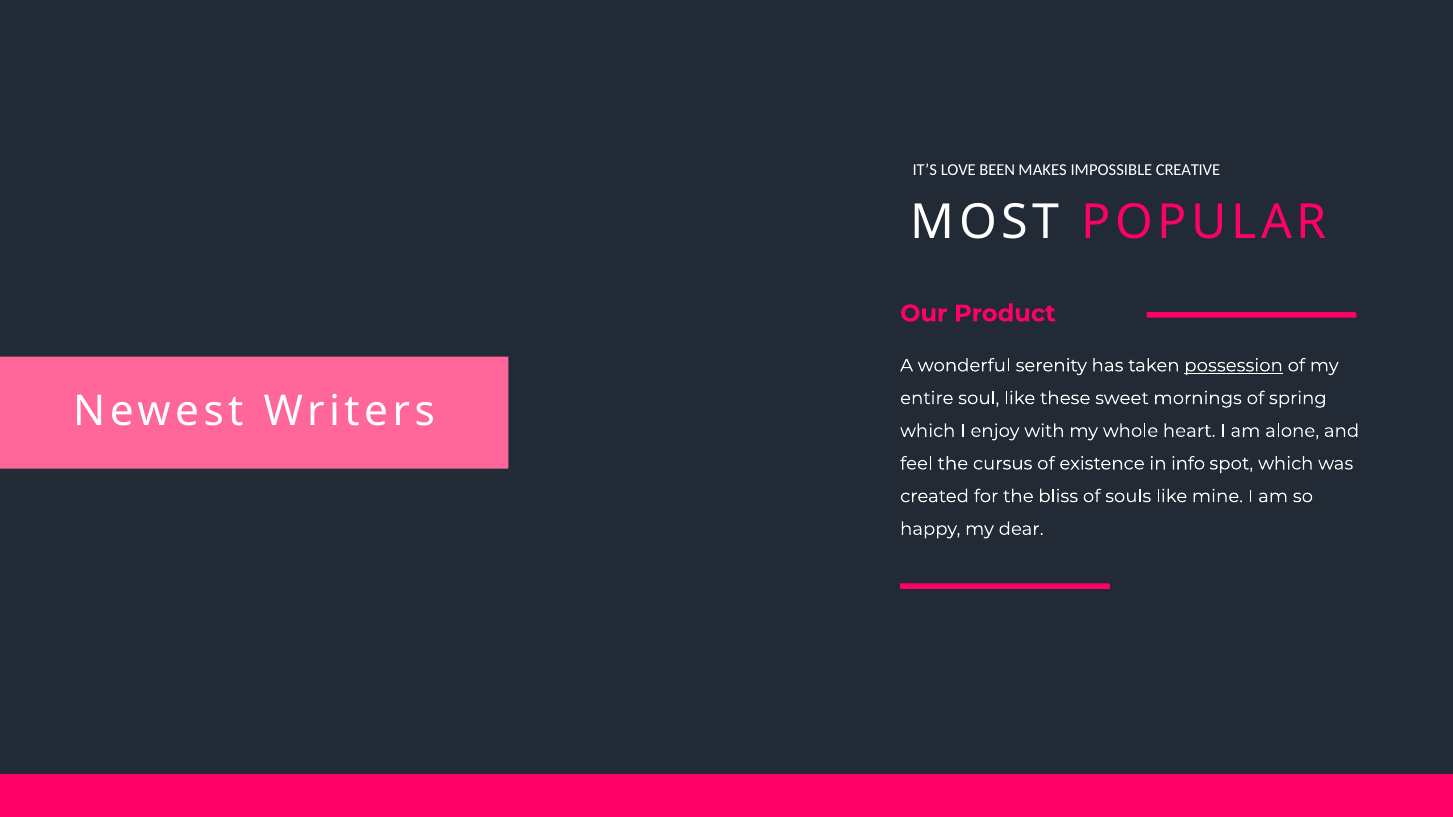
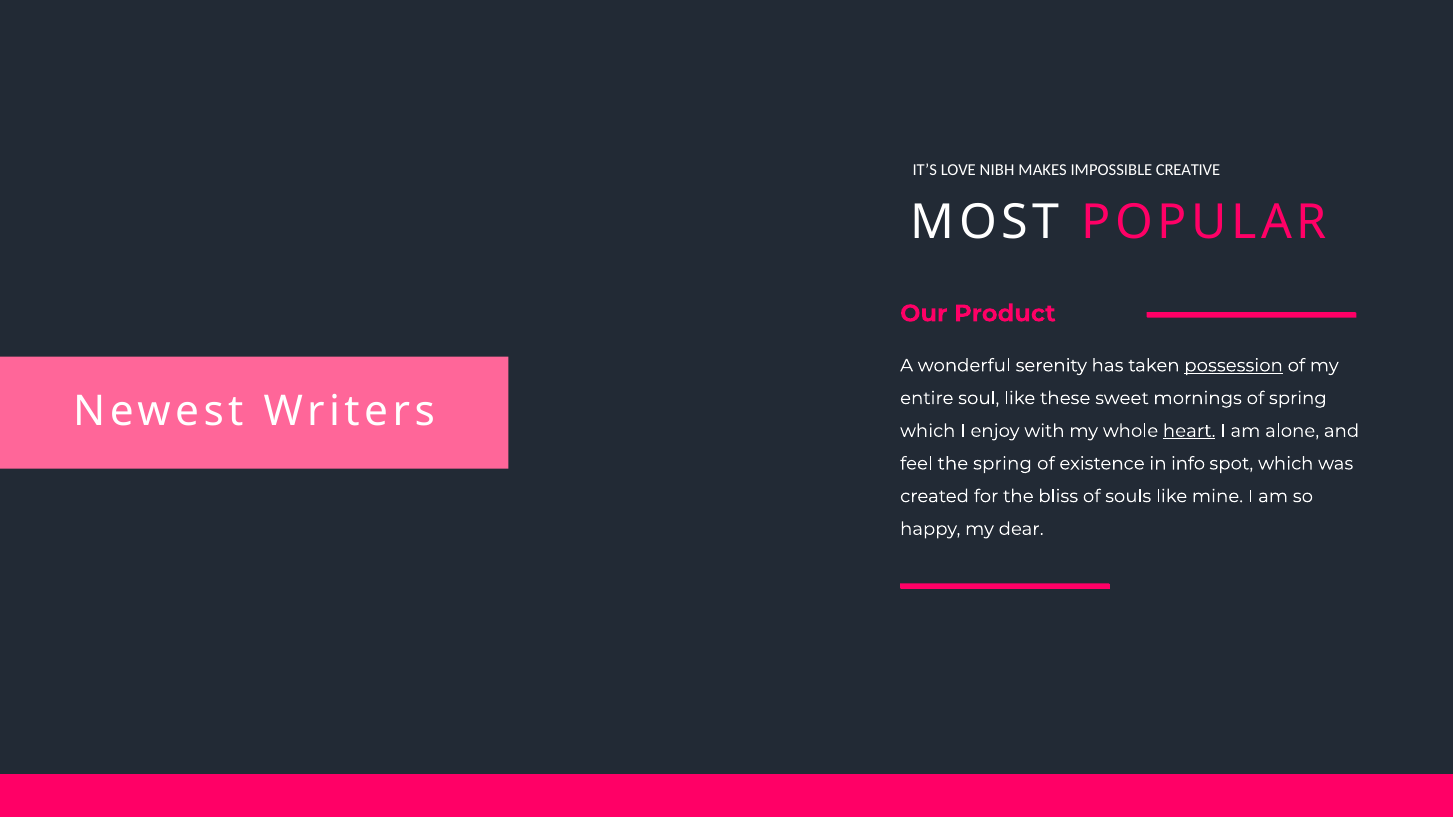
BEEN: BEEN -> NIBH
heart underline: none -> present
the cursus: cursus -> spring
